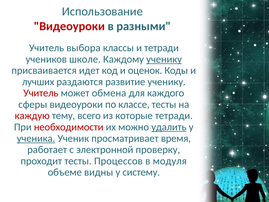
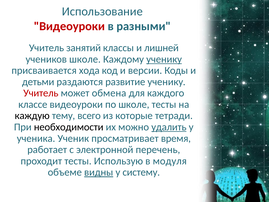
выбора: выбора -> занятий
и тетради: тетради -> лишней
идет: идет -> хода
оценок: оценок -> версии
лучших: лучших -> детьми
сферы: сферы -> классе
по классе: классе -> школе
каждую colour: red -> black
необходимости colour: red -> black
ученика underline: present -> none
проверку: проверку -> перечень
Процессов: Процессов -> Использую
видны underline: none -> present
